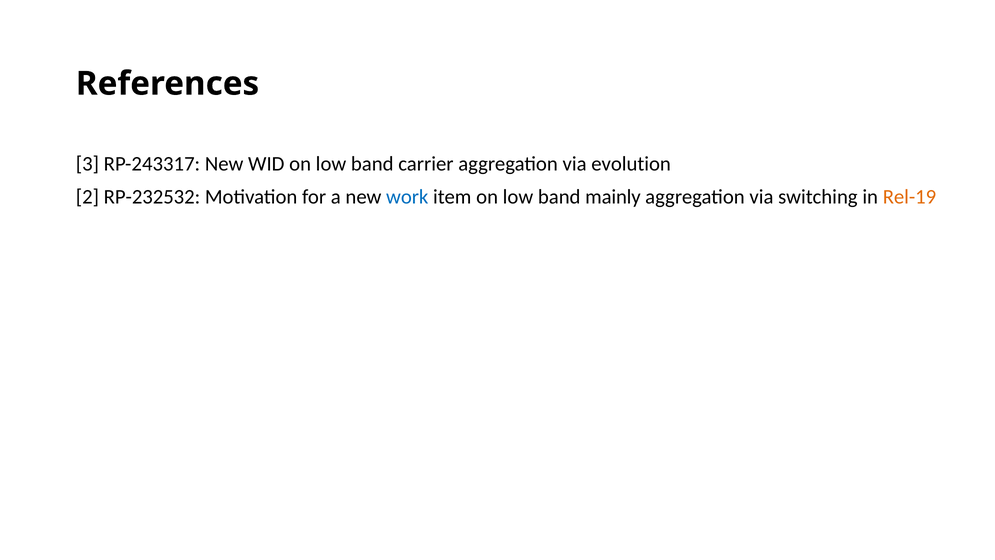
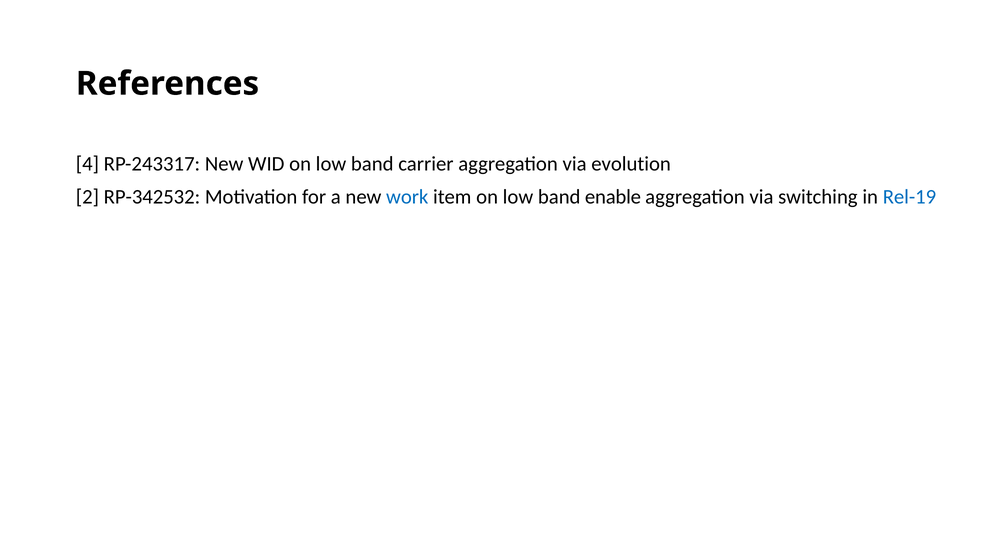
3: 3 -> 4
RP-232532: RP-232532 -> RP-342532
mainly: mainly -> enable
Rel-19 colour: orange -> blue
